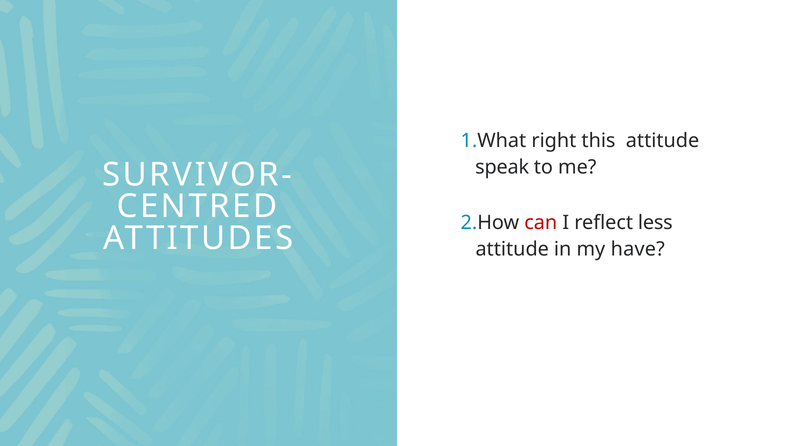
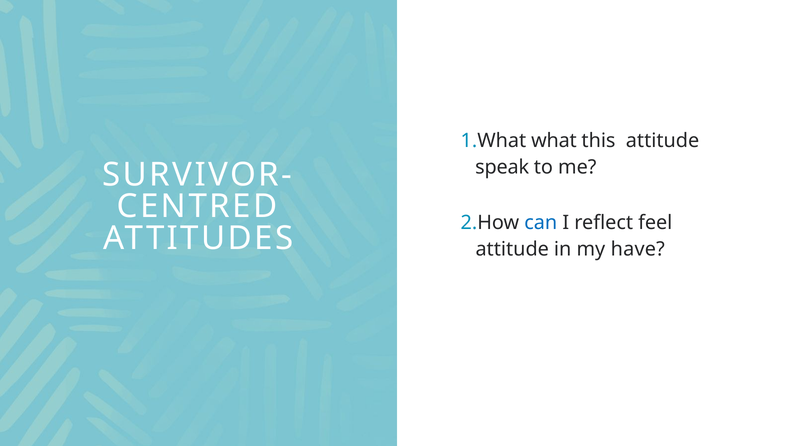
right: right -> what
can colour: red -> blue
less: less -> feel
